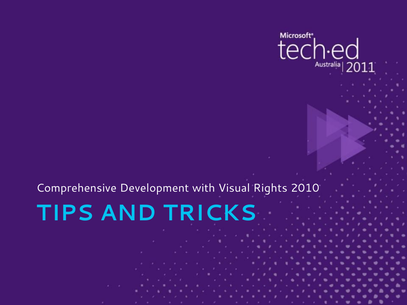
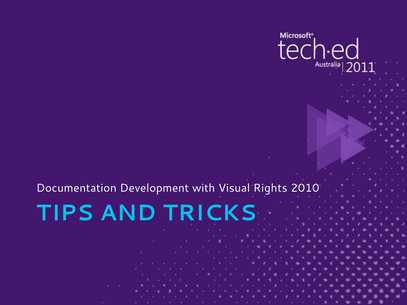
Comprehensive: Comprehensive -> Documentation
